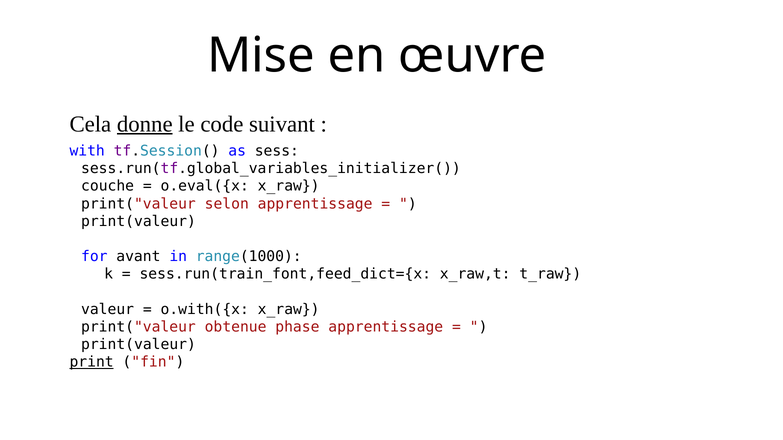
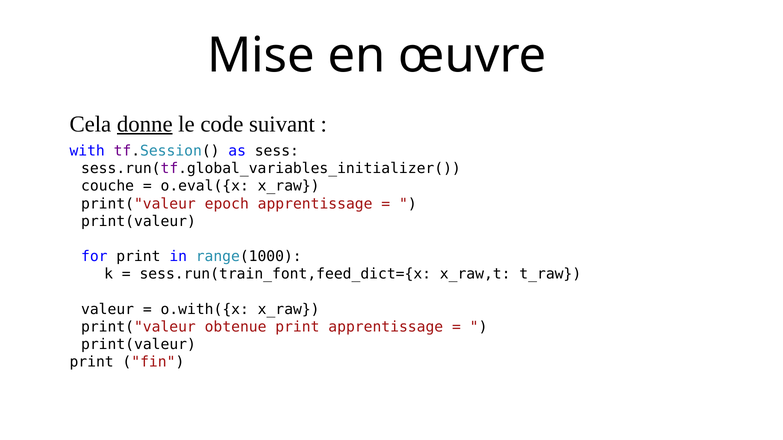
selon: selon -> epoch
for avant: avant -> print
obtenue phase: phase -> print
print at (92, 362) underline: present -> none
